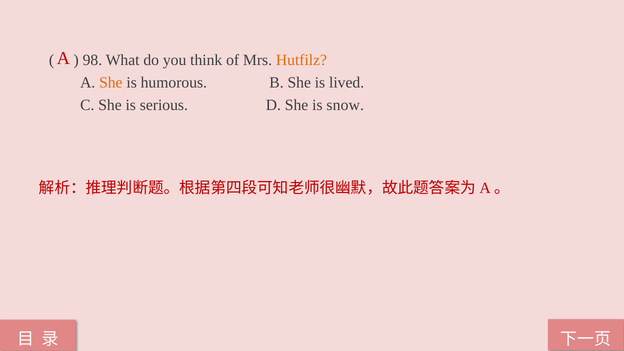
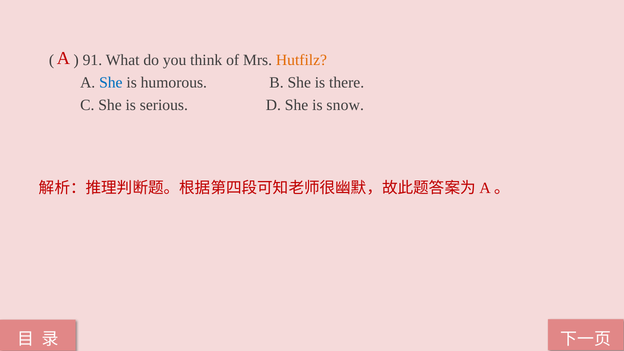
98: 98 -> 91
She at (111, 83) colour: orange -> blue
lived: lived -> there
